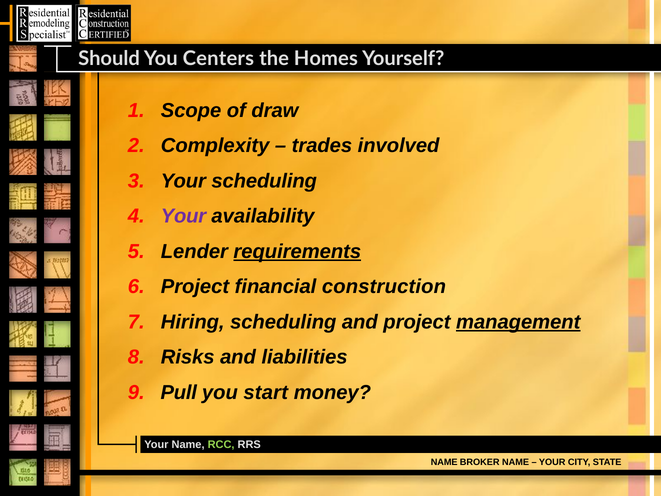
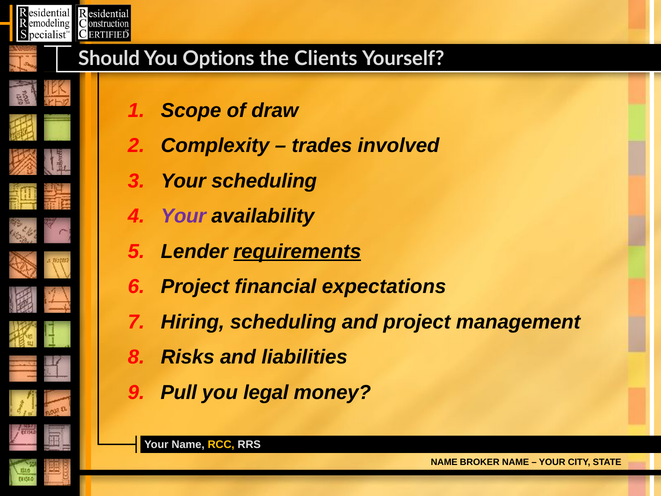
Centers: Centers -> Options
Homes: Homes -> Clients
construction: construction -> expectations
management underline: present -> none
start: start -> legal
RCC colour: light green -> yellow
